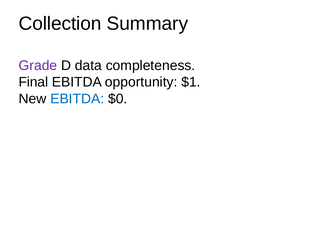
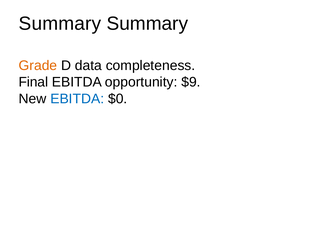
Collection at (60, 24): Collection -> Summary
Grade colour: purple -> orange
$1: $1 -> $9
